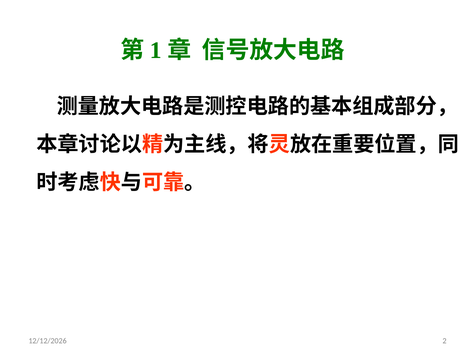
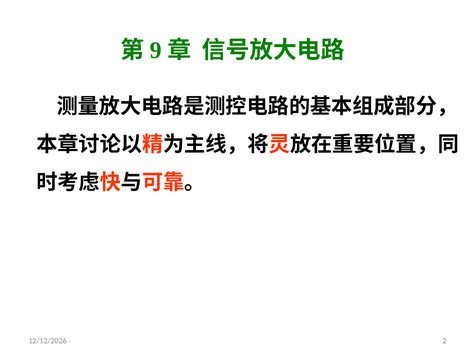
1: 1 -> 9
